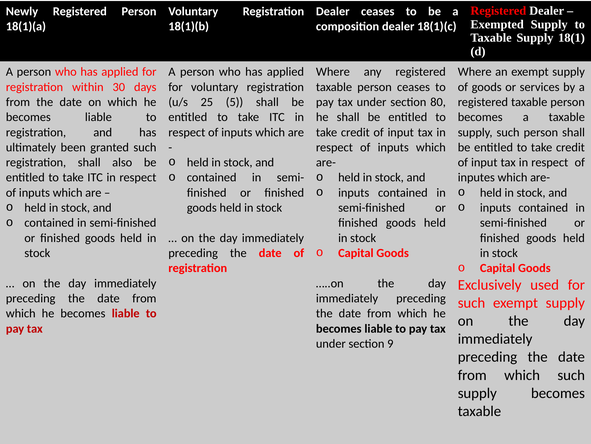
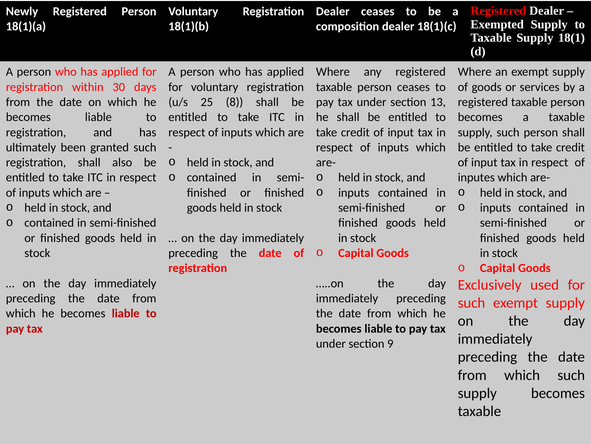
5: 5 -> 8
80: 80 -> 13
